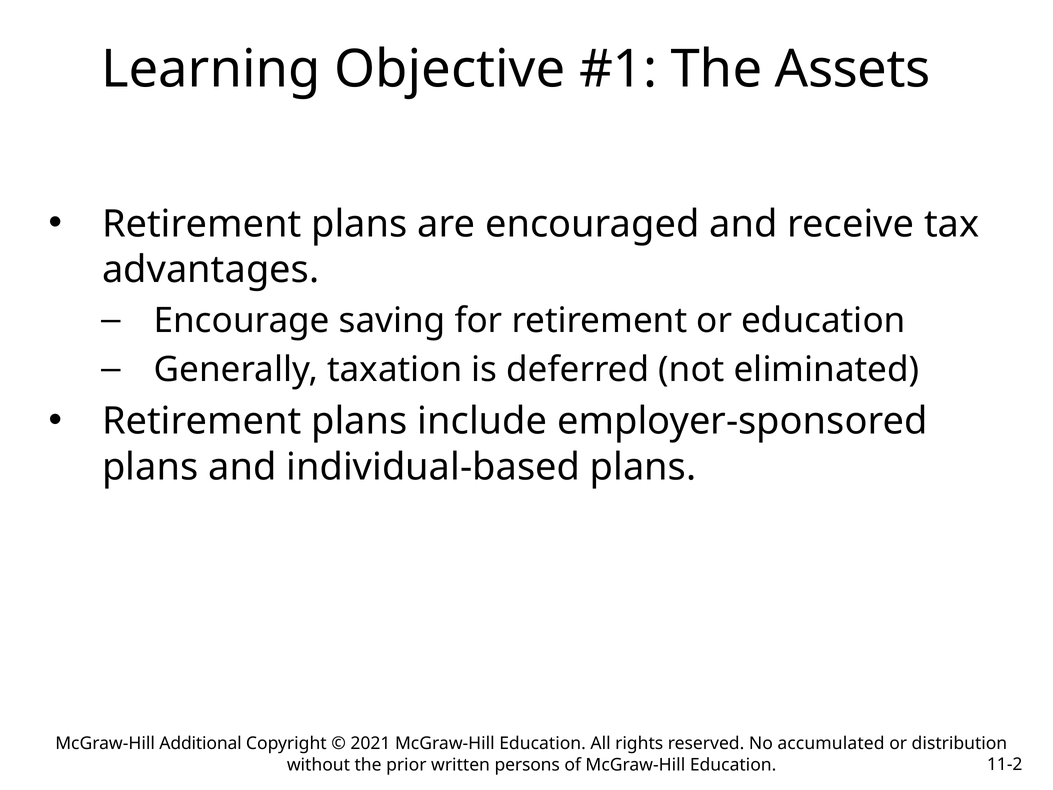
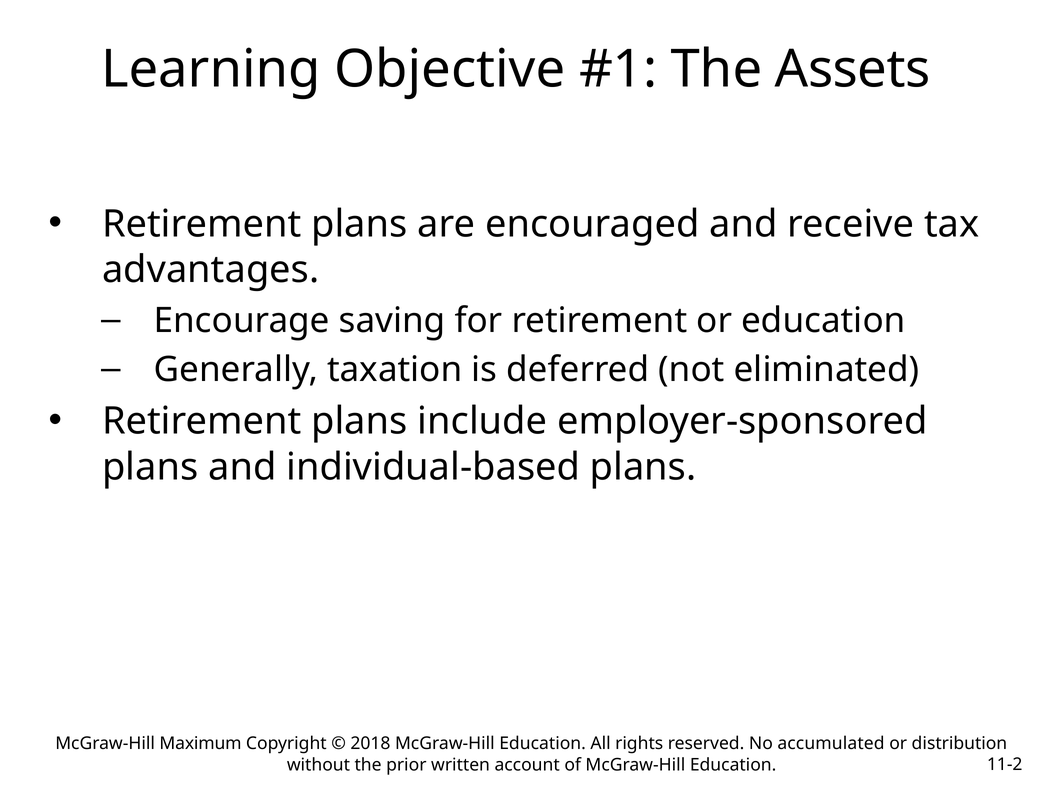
Additional: Additional -> Maximum
2021: 2021 -> 2018
persons: persons -> account
